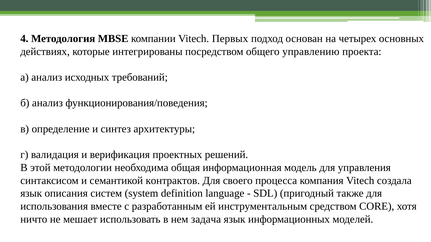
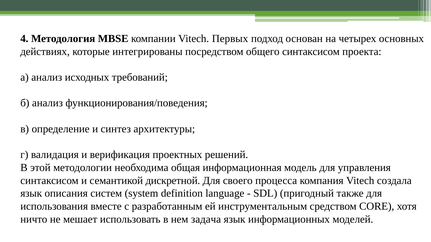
общего управлению: управлению -> синтаксисом
контрактов: контрактов -> дискретной
